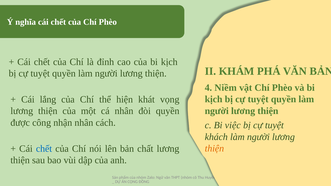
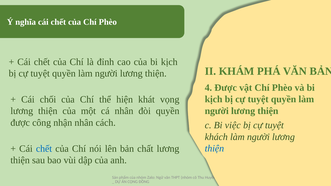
4 Niềm: Niềm -> Được
lắng: lắng -> chối
thiện at (214, 149) colour: orange -> blue
